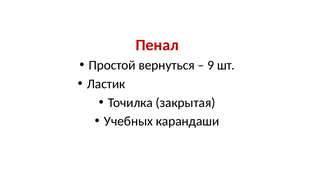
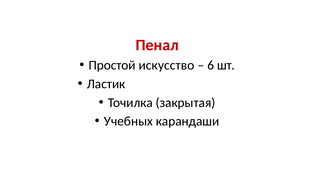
вернуться: вернуться -> искусство
9: 9 -> 6
